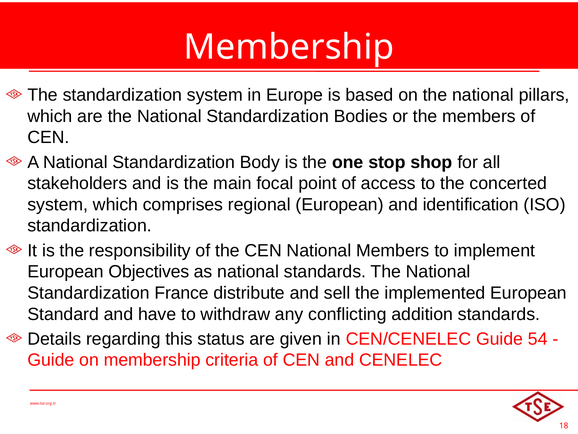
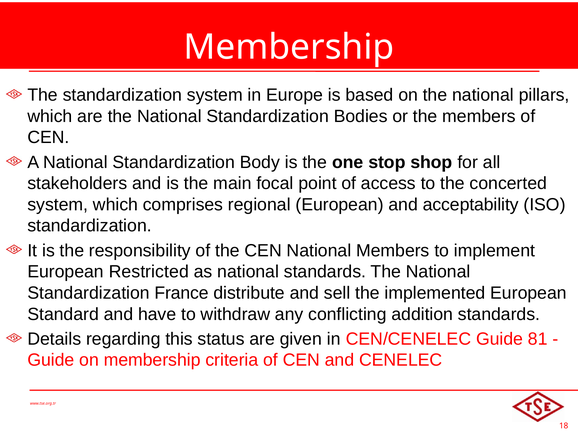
identification: identification -> acceptability
Objectives: Objectives -> Restricted
54: 54 -> 81
